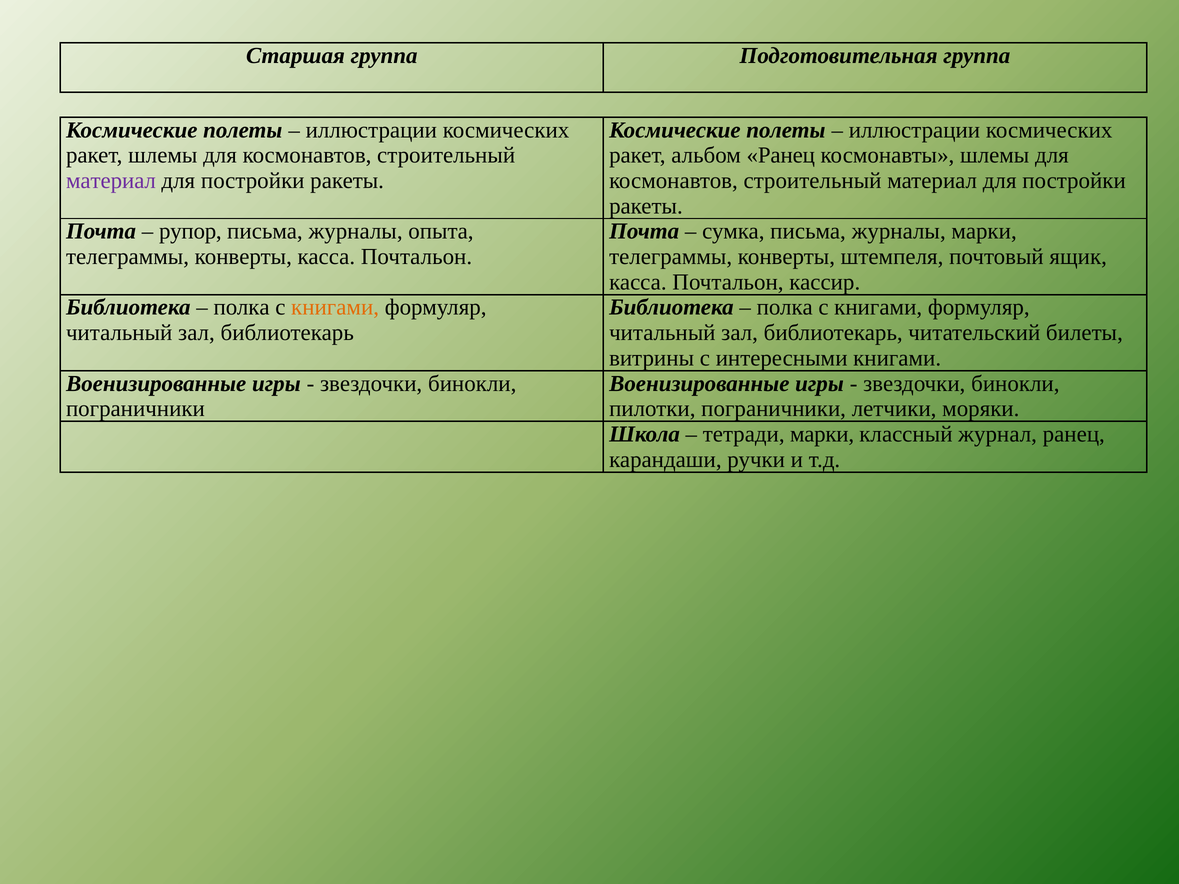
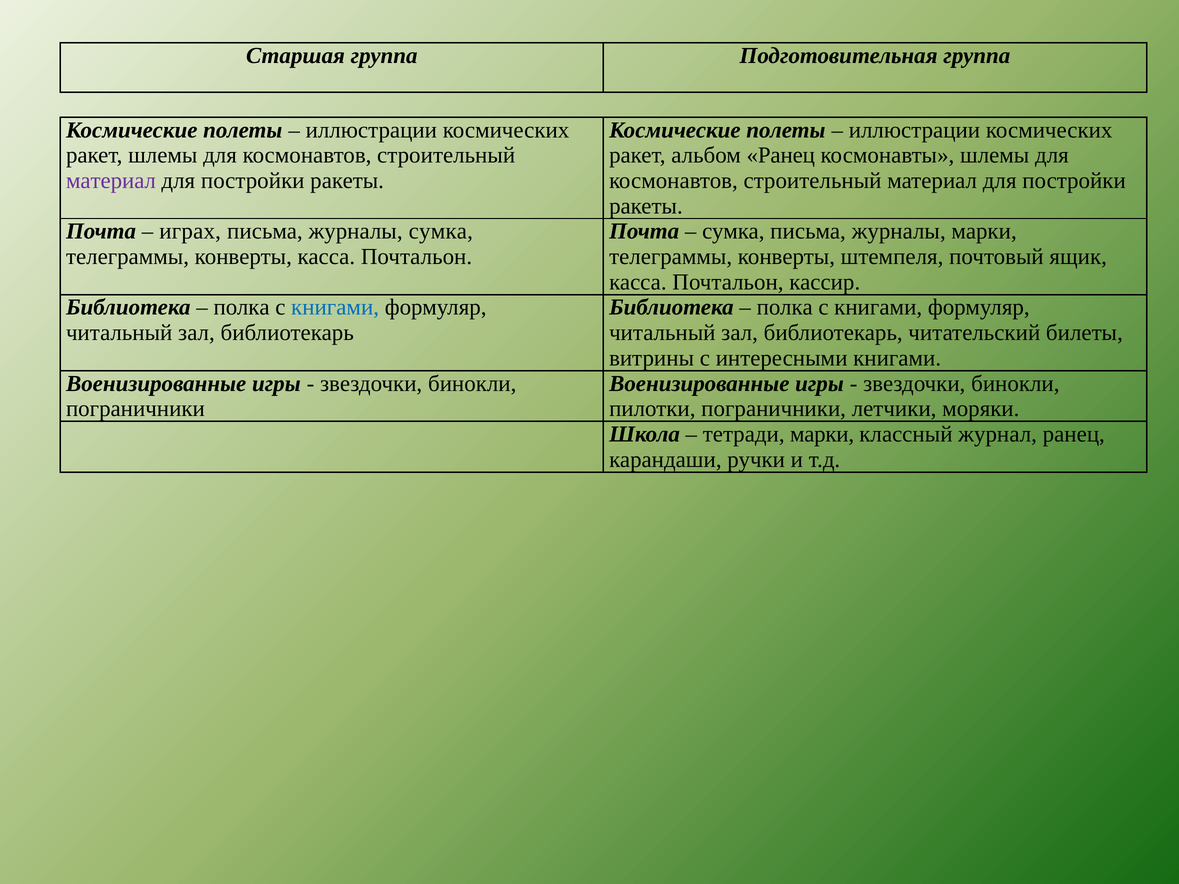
рупор: рупор -> играх
журналы опыта: опыта -> сумка
книгами at (335, 308) colour: orange -> blue
